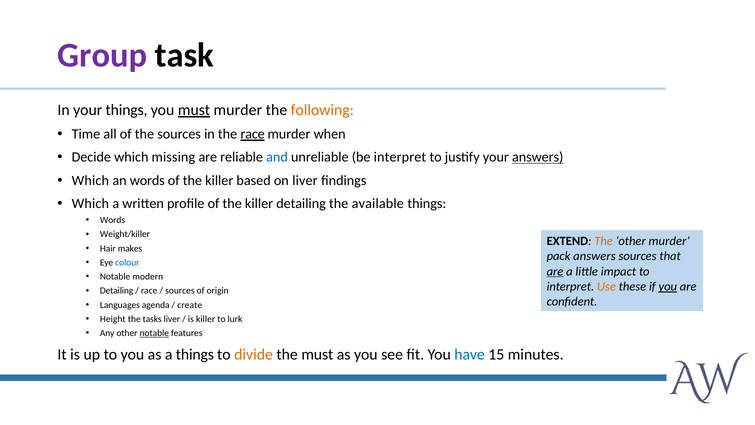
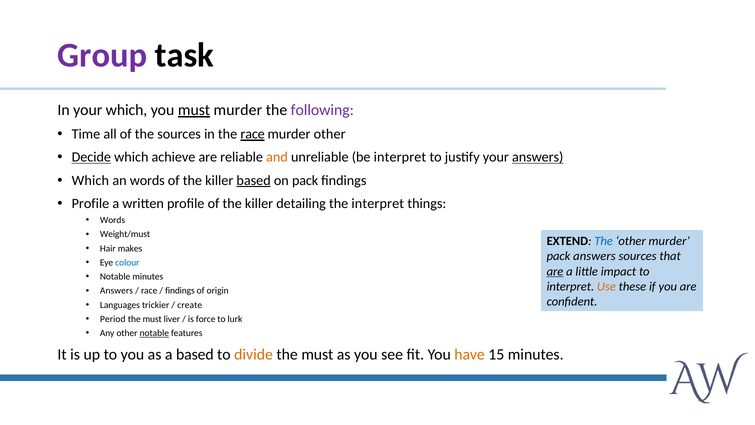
your things: things -> which
following colour: orange -> purple
murder when: when -> other
Decide underline: none -> present
missing: missing -> achieve
and colour: blue -> orange
based at (254, 180) underline: none -> present
on liver: liver -> pack
Which at (90, 203): Which -> Profile
the available: available -> interpret
Weight/killer: Weight/killer -> Weight/must
The at (604, 241) colour: orange -> blue
Notable modern: modern -> minutes
you at (668, 286) underline: present -> none
Detailing at (117, 291): Detailing -> Answers
sources at (180, 291): sources -> findings
agenda: agenda -> trickier
Height: Height -> Period
tasks at (152, 319): tasks -> must
is killer: killer -> force
a things: things -> based
have colour: blue -> orange
